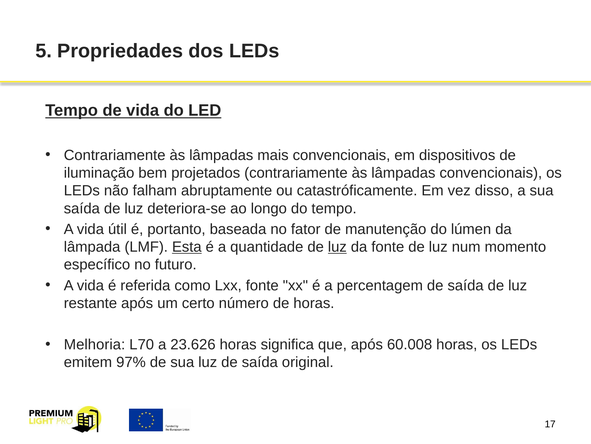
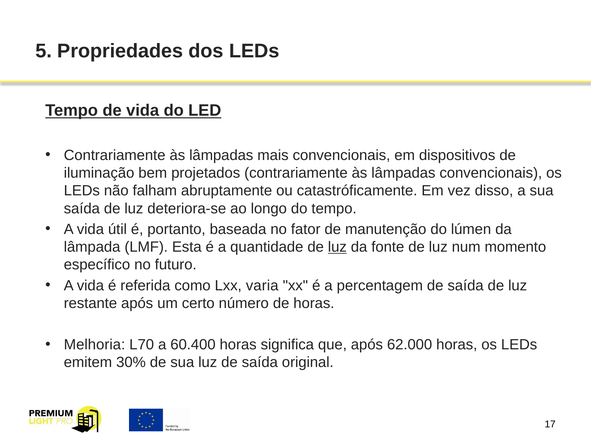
Esta underline: present -> none
Lxx fonte: fonte -> varia
23.626: 23.626 -> 60.400
60.008: 60.008 -> 62.000
97%: 97% -> 30%
